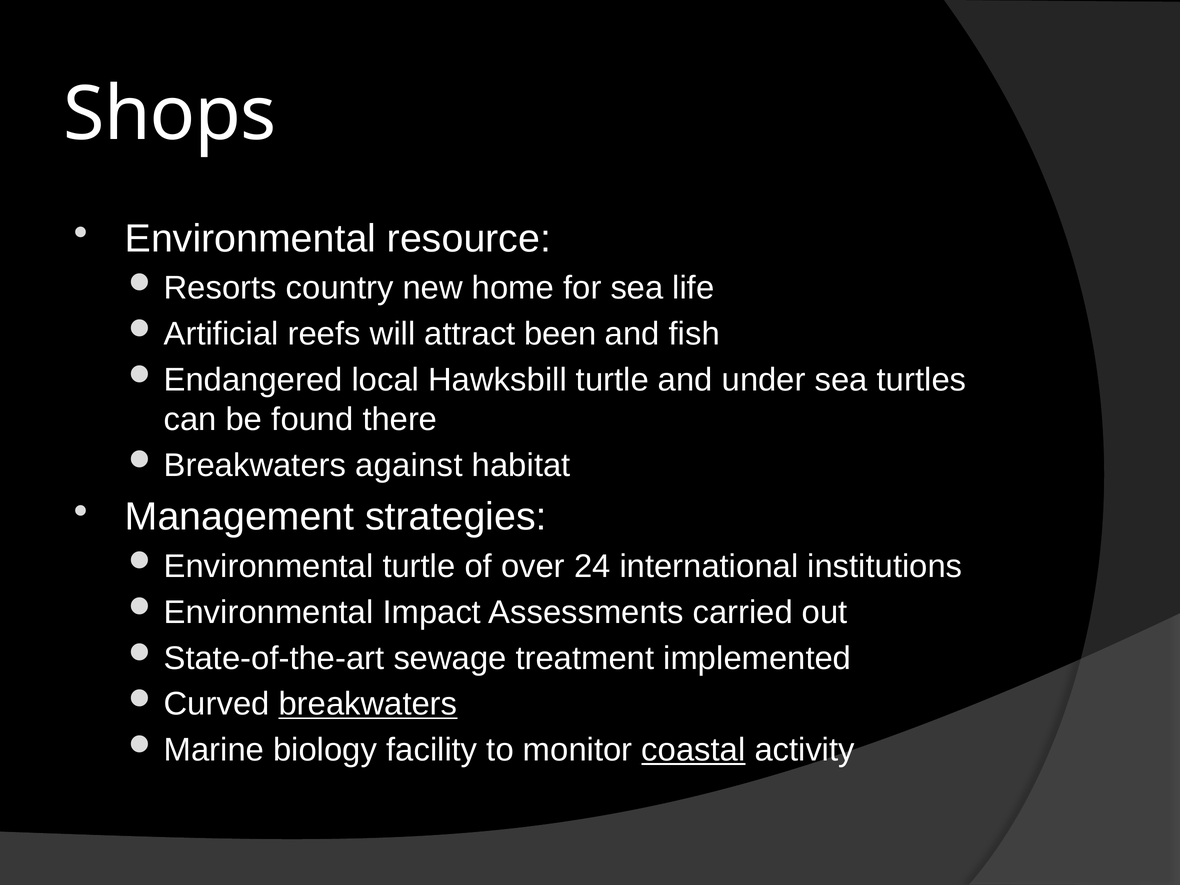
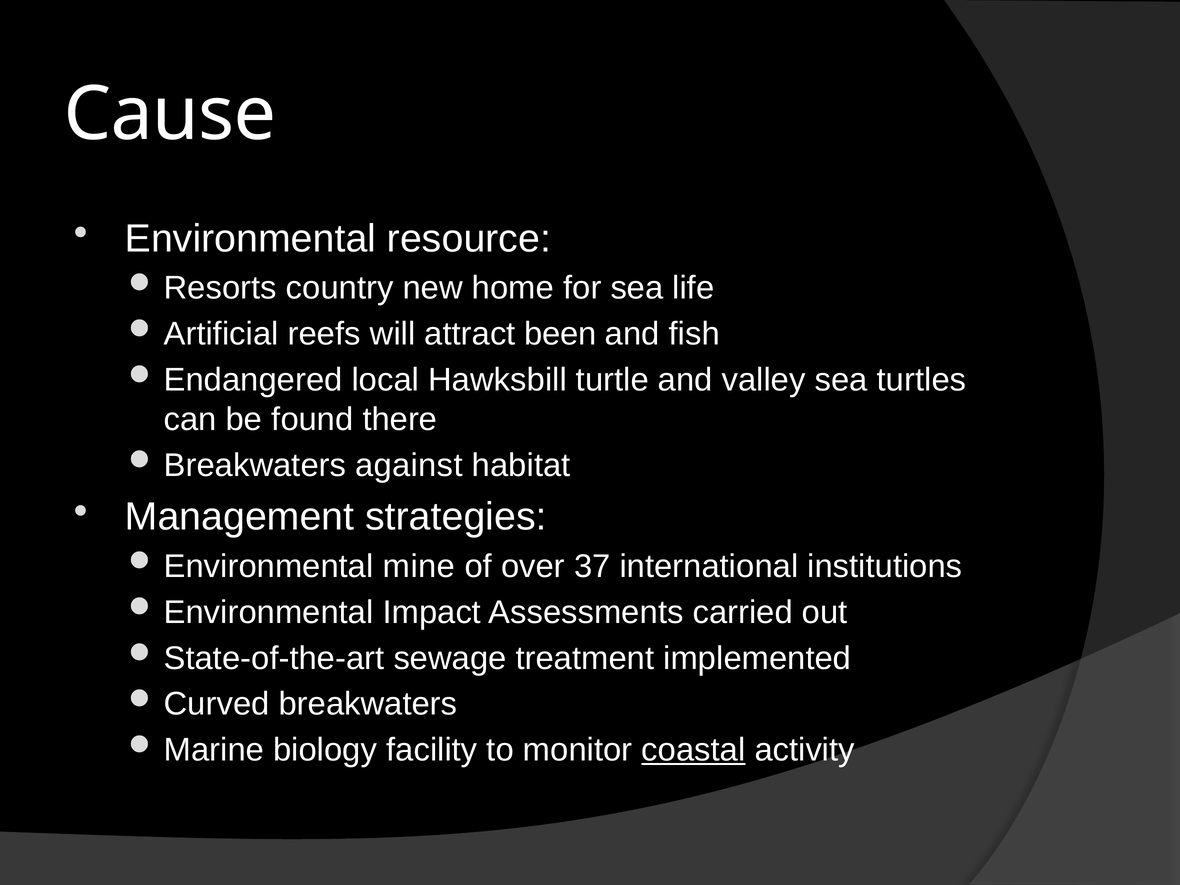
Shops: Shops -> Cause
under: under -> valley
turtle at (419, 566): turtle -> mine
24: 24 -> 37
breakwaters underline: present -> none
